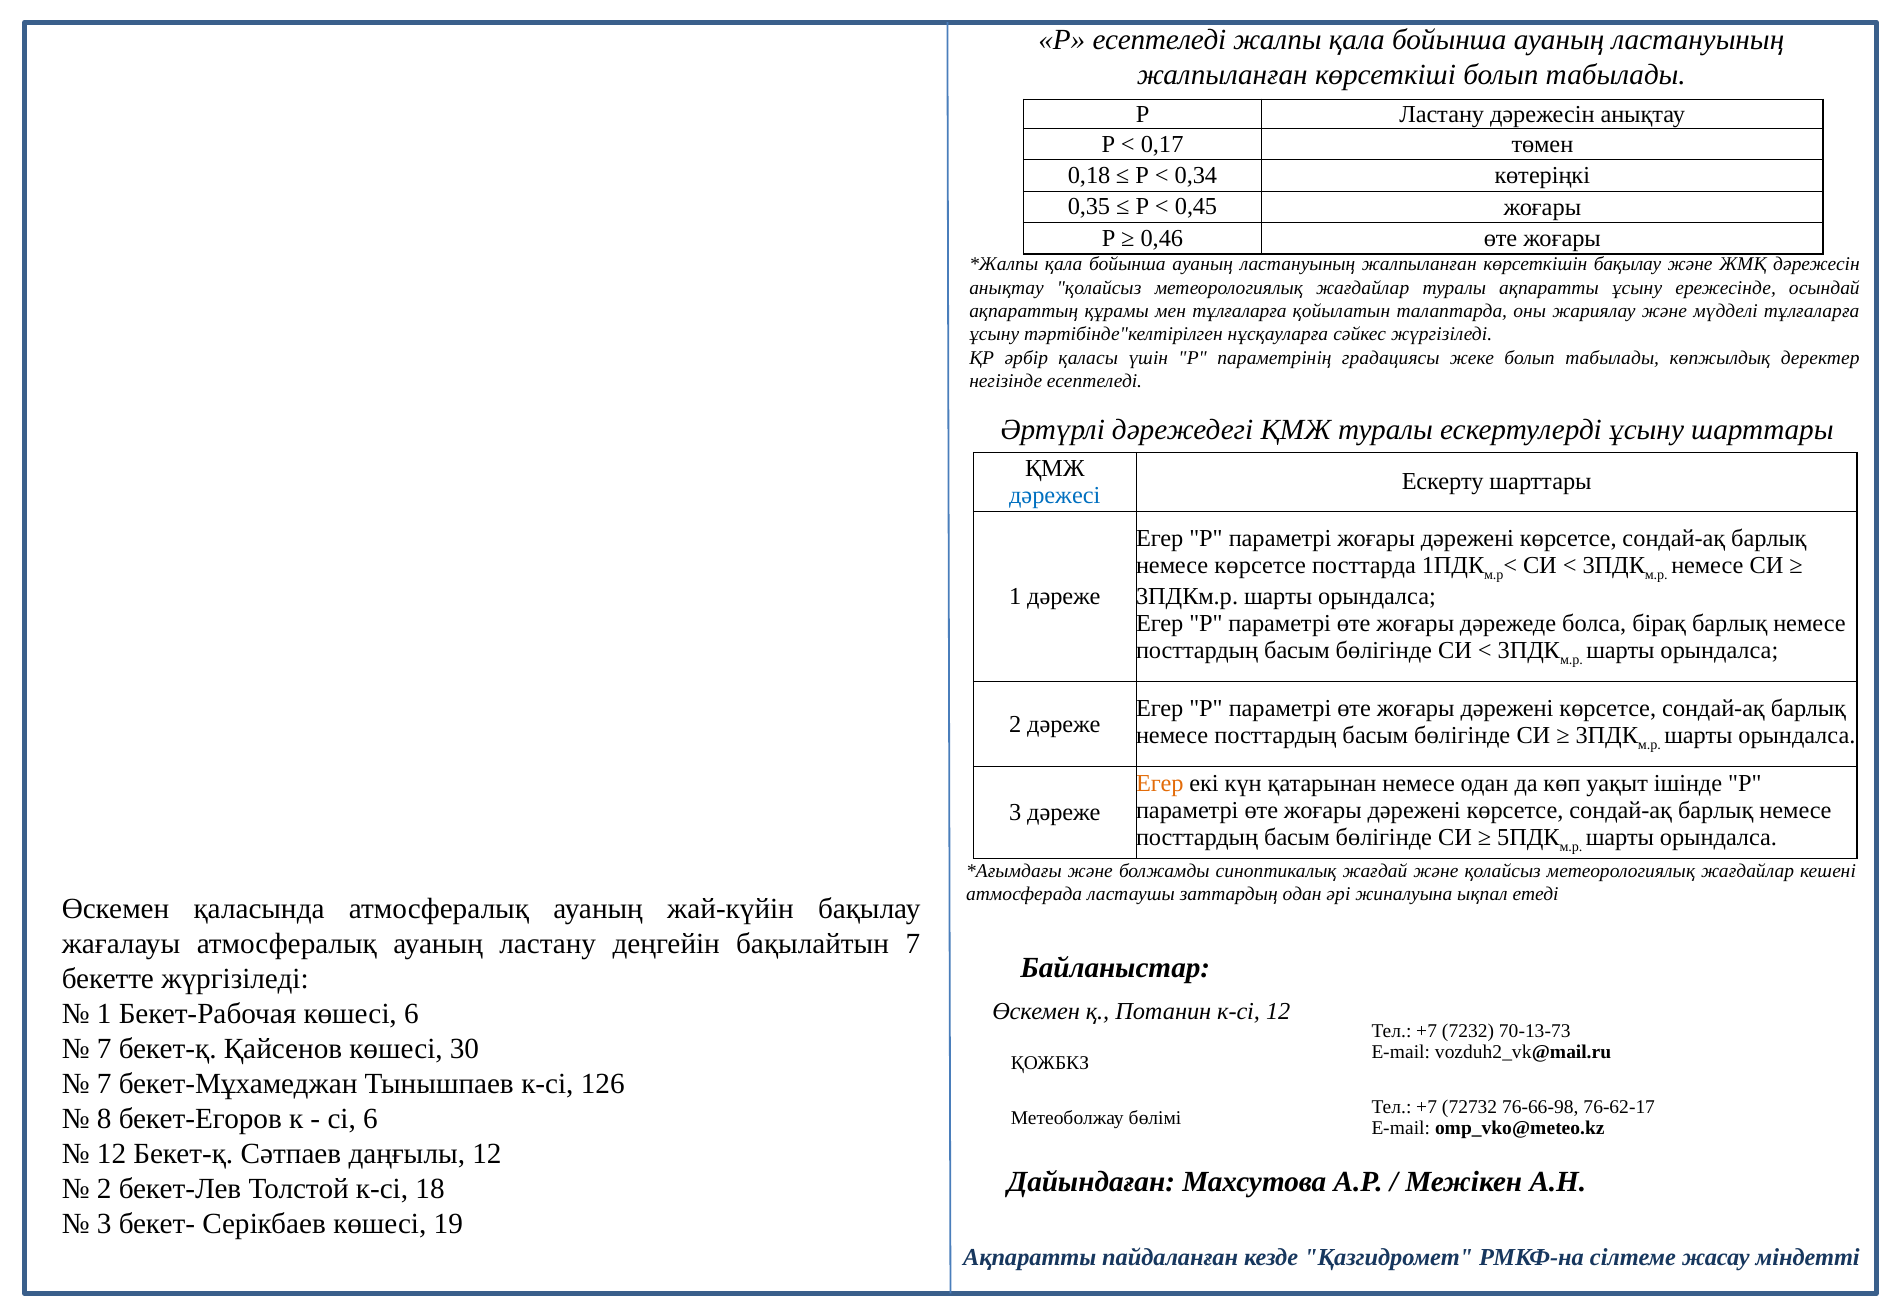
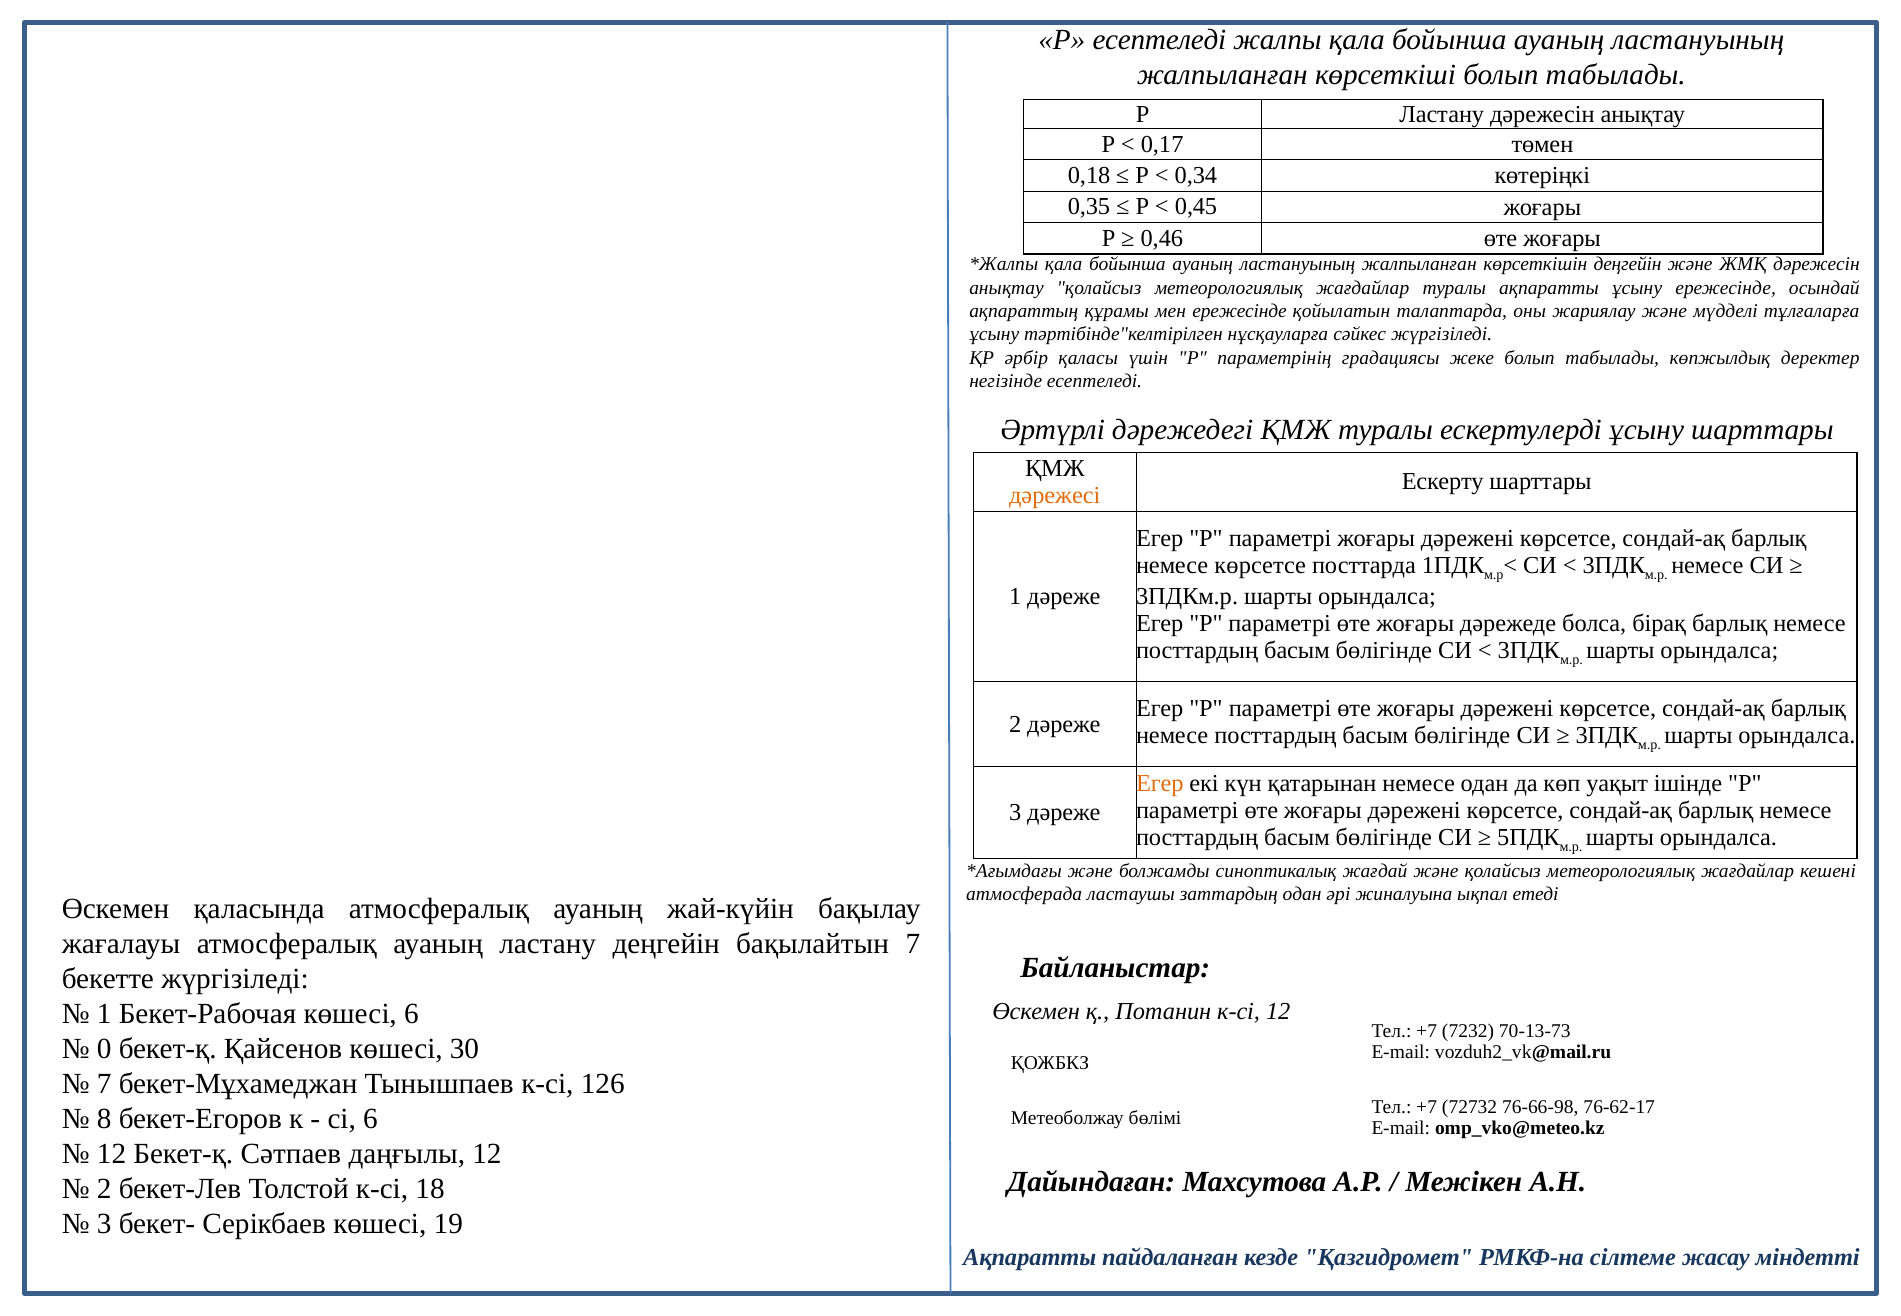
көрсеткішін бақылау: бақылау -> деңгейін
мен тұлғаларға: тұлғаларға -> ережесінде
дәрежесі colour: blue -> orange
7 at (104, 1049): 7 -> 0
